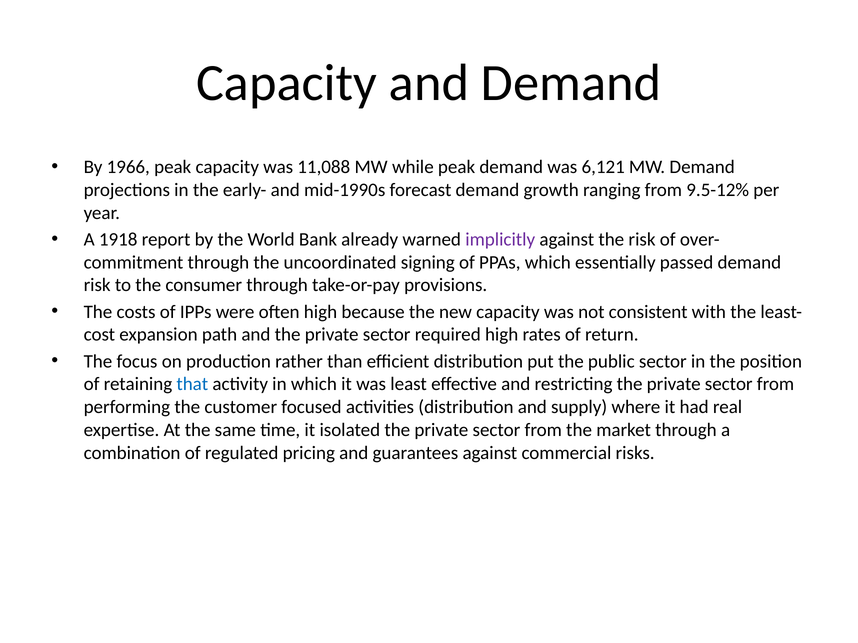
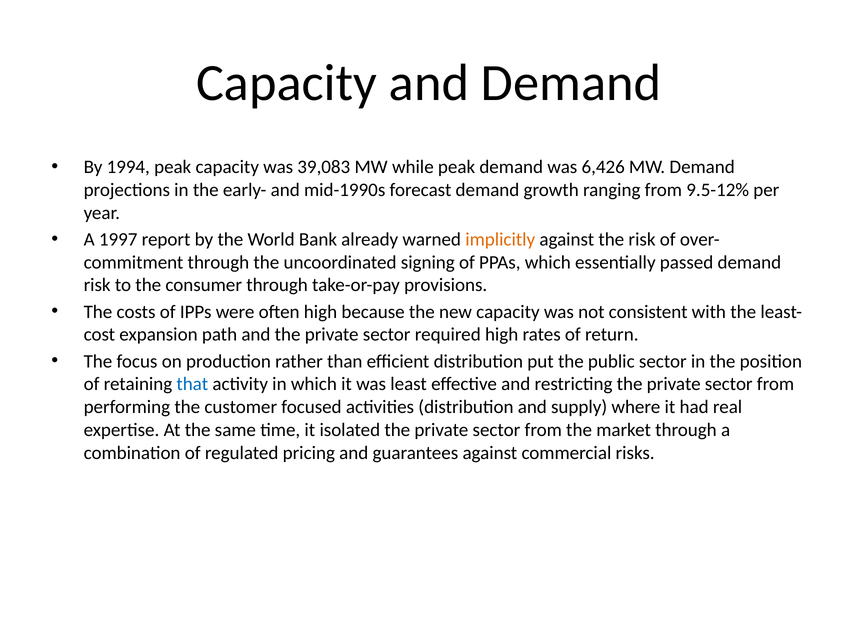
1966: 1966 -> 1994
11,088: 11,088 -> 39,083
6,121: 6,121 -> 6,426
1918: 1918 -> 1997
implicitly colour: purple -> orange
